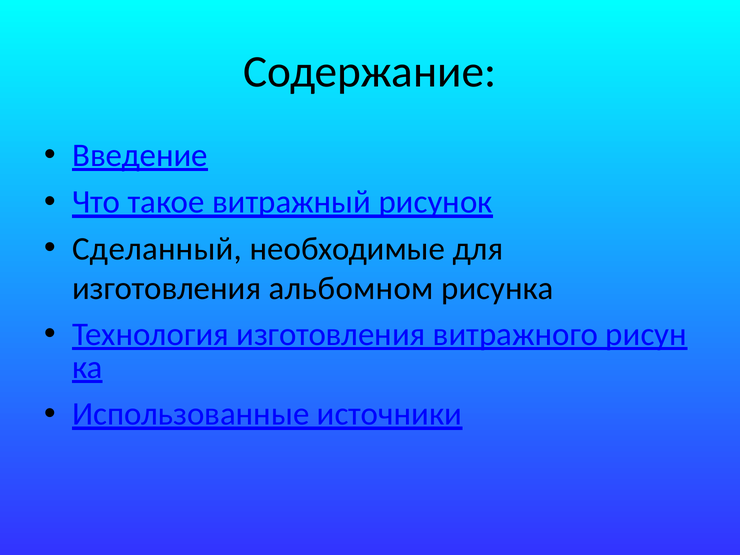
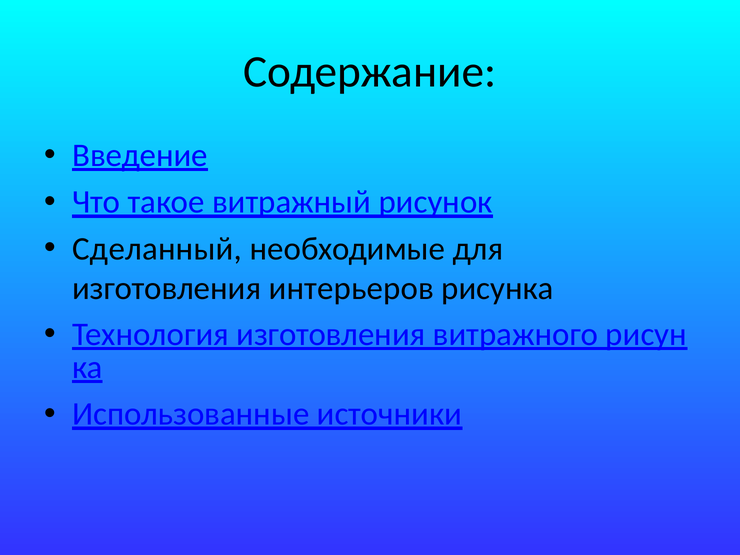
альбомном: альбомном -> интерьеров
